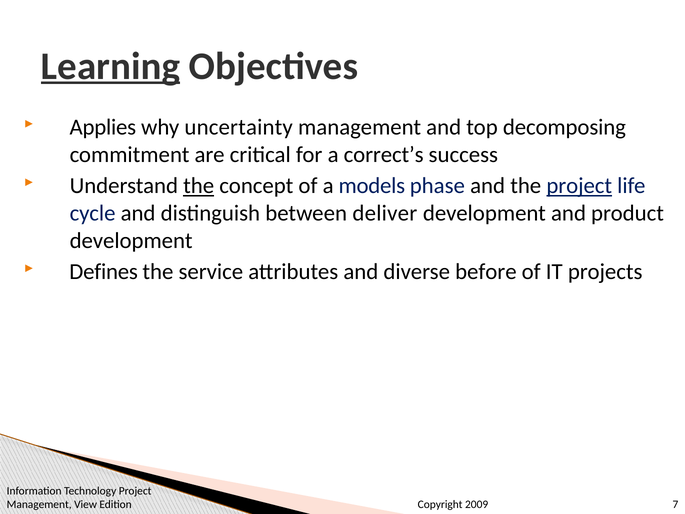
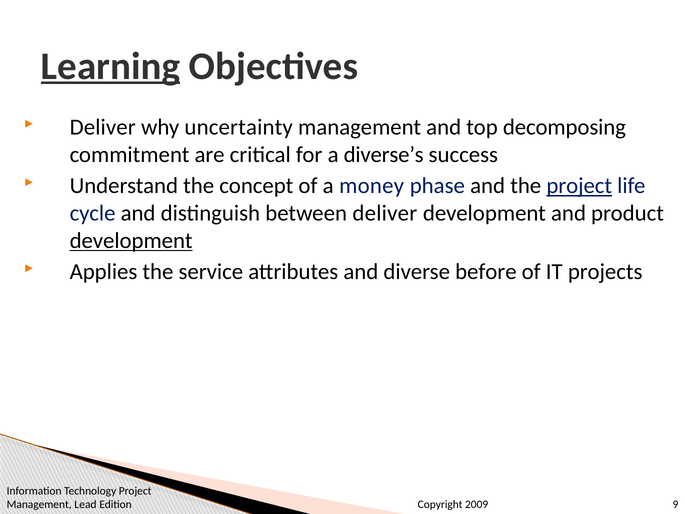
Applies at (103, 127): Applies -> Deliver
correct’s: correct’s -> diverse’s
the at (199, 186) underline: present -> none
models: models -> money
development at (131, 241) underline: none -> present
Defines: Defines -> Applies
View: View -> Lead
7: 7 -> 9
